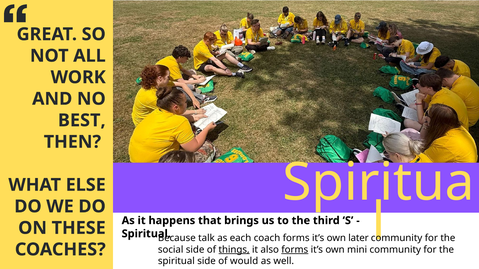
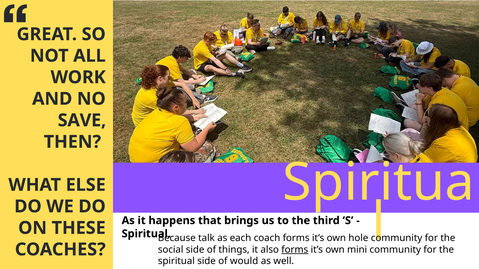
BEST: BEST -> SAVE
later: later -> hole
things underline: present -> none
